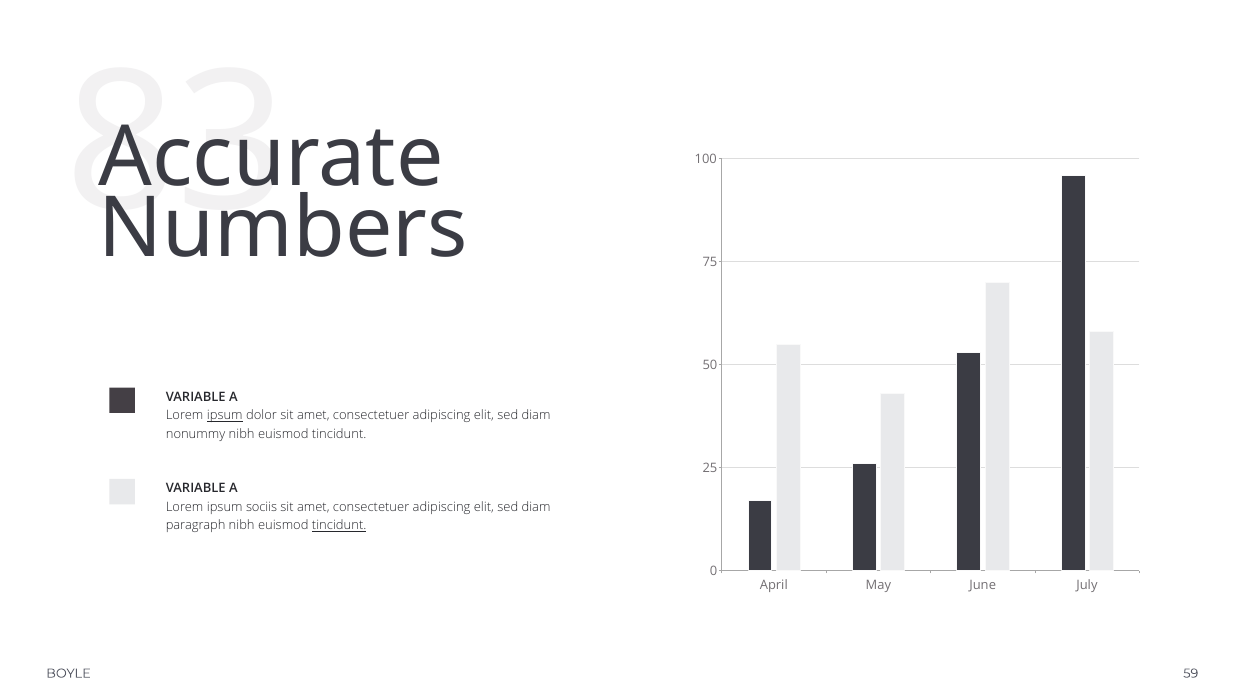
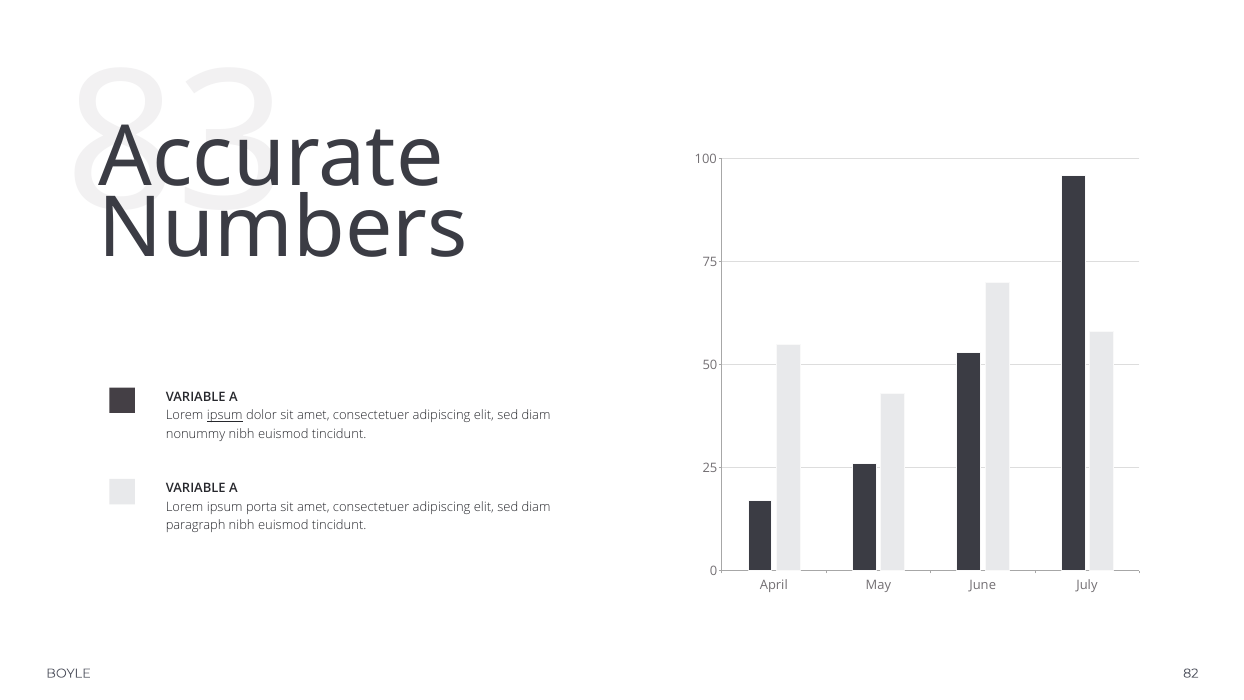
sociis: sociis -> porta
tincidunt at (339, 525) underline: present -> none
59: 59 -> 82
